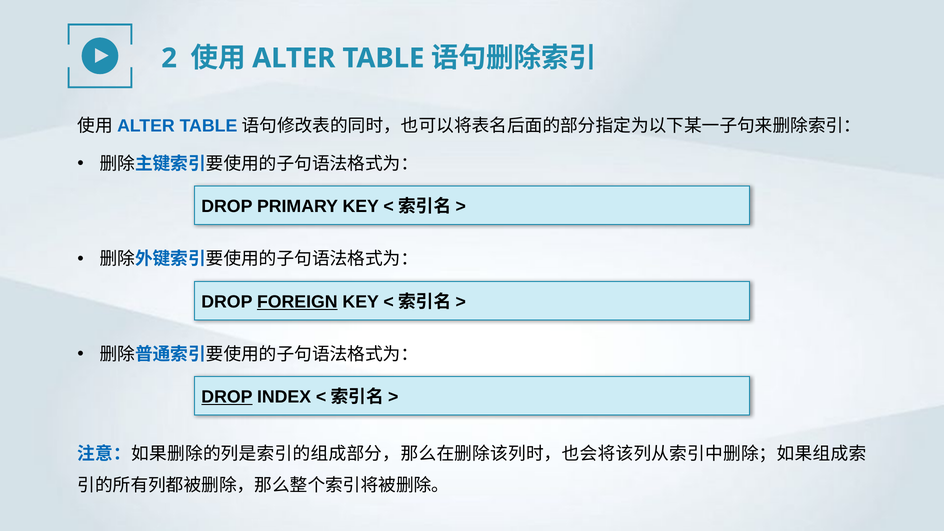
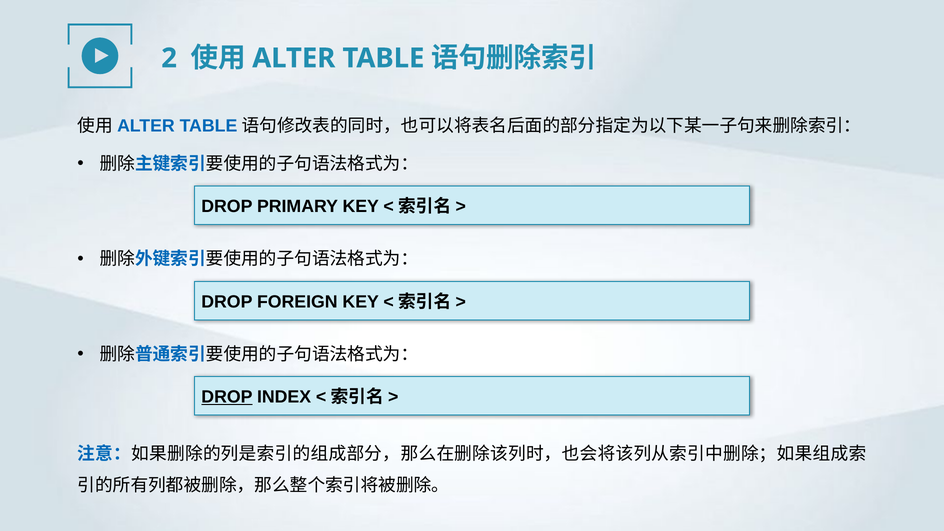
FOREIGN underline: present -> none
